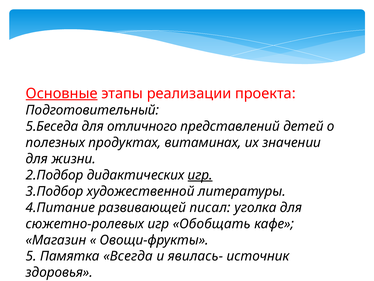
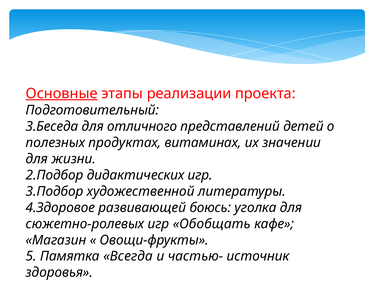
5.Беседа: 5.Беседа -> 3.Беседа
игр at (200, 175) underline: present -> none
4.Питание: 4.Питание -> 4.Здоровое
писал: писал -> боюсь
явилась-: явилась- -> частью-
